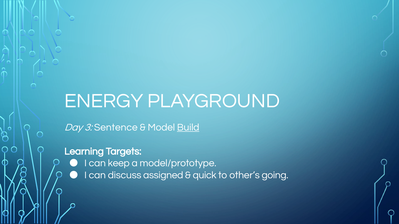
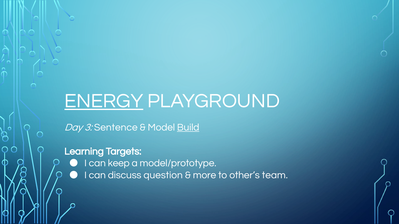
ENERGY underline: none -> present
assigned: assigned -> question
quick: quick -> more
going: going -> team
